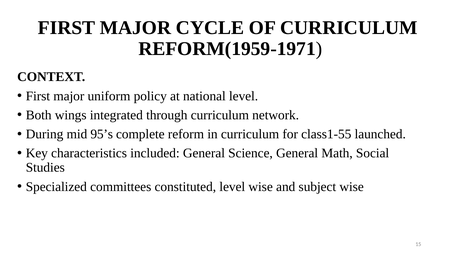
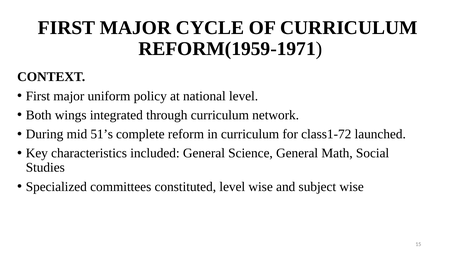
95’s: 95’s -> 51’s
class1-55: class1-55 -> class1-72
